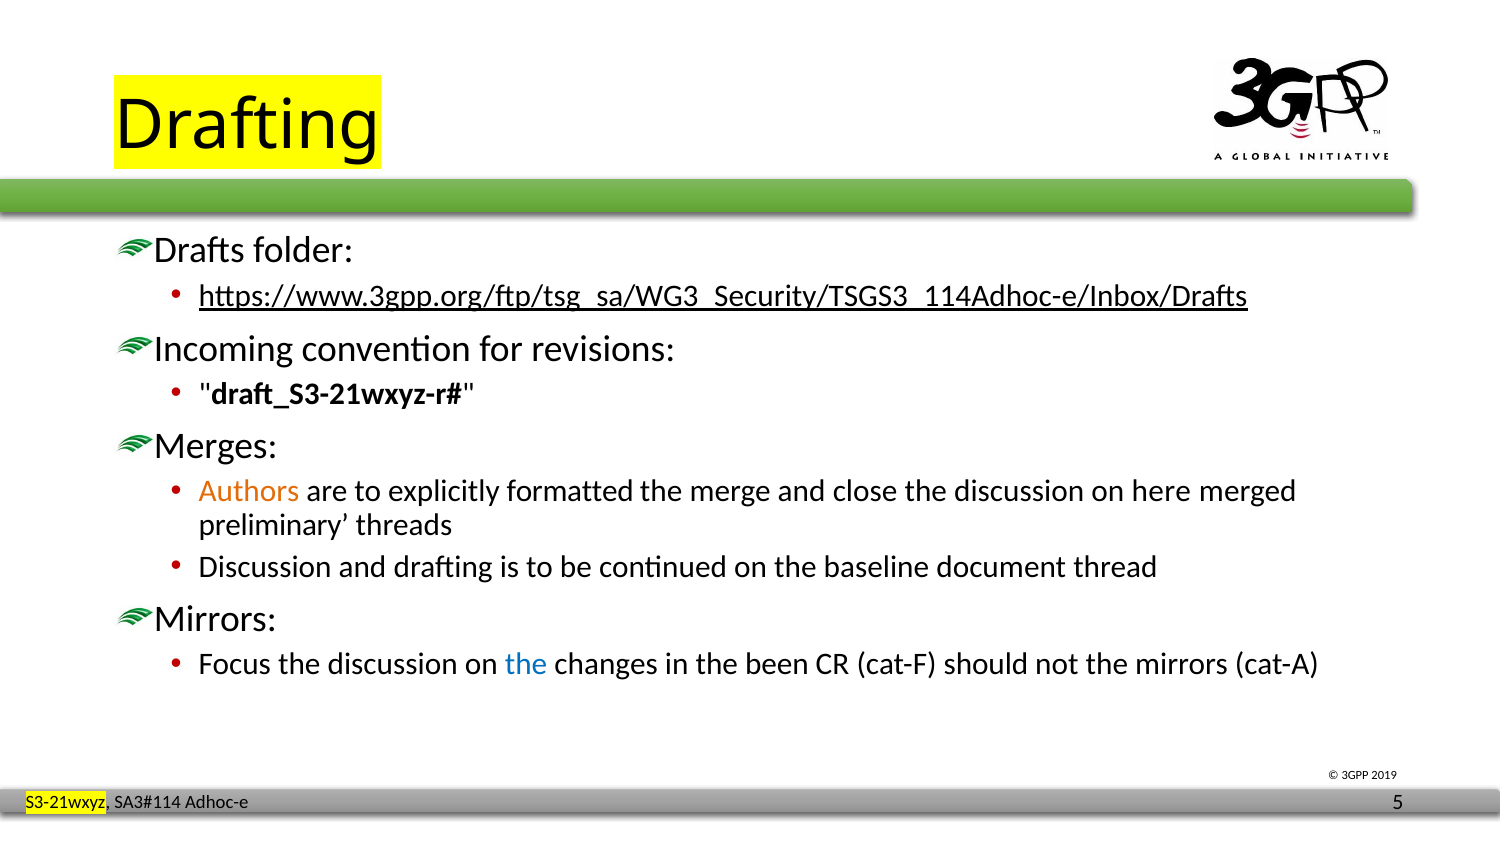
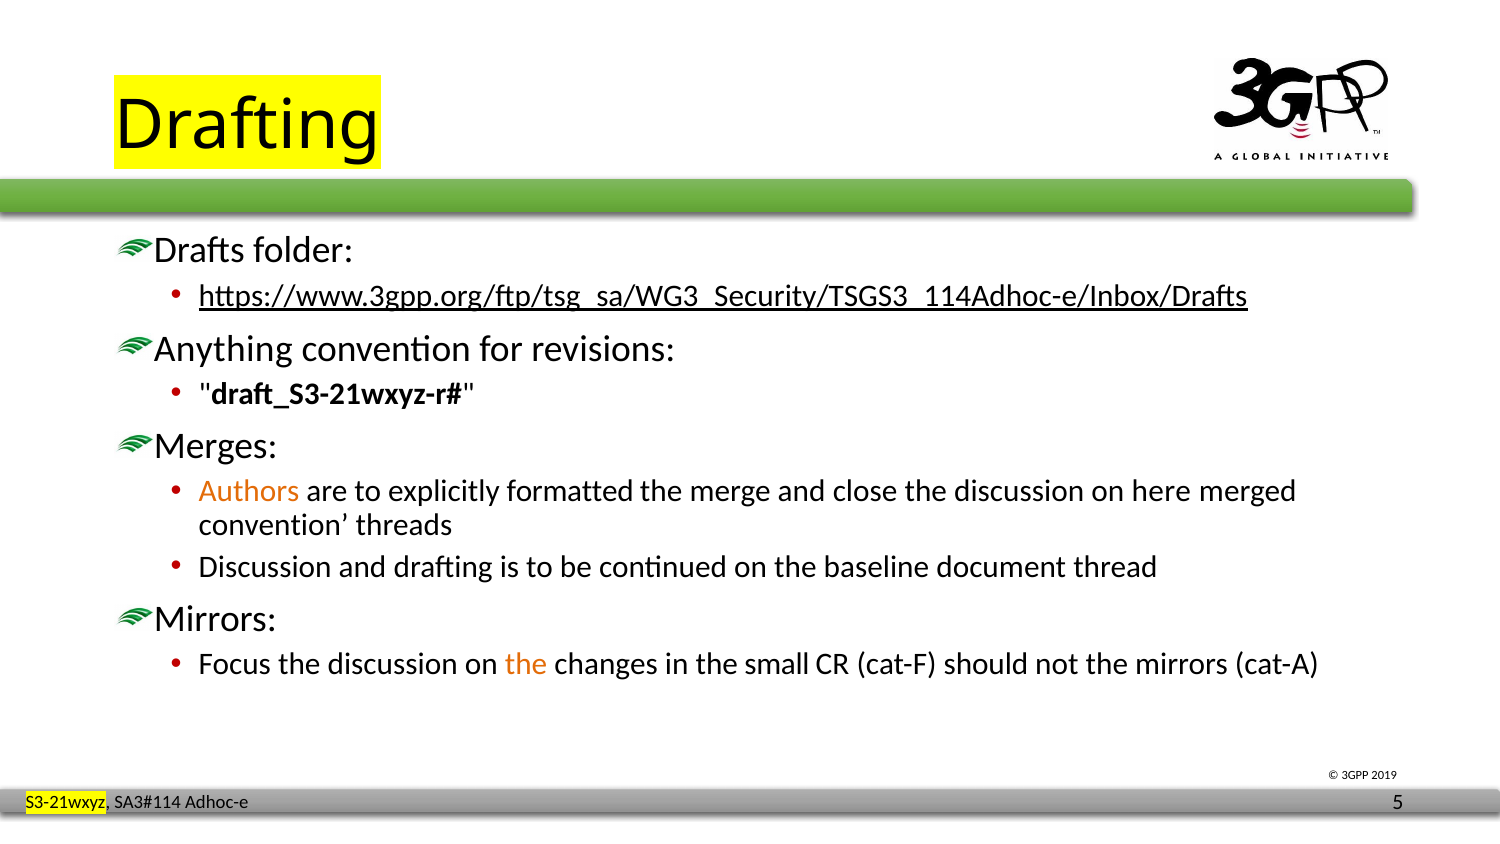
Incoming: Incoming -> Anything
preliminary at (274, 525): preliminary -> convention
the at (526, 664) colour: blue -> orange
been: been -> small
